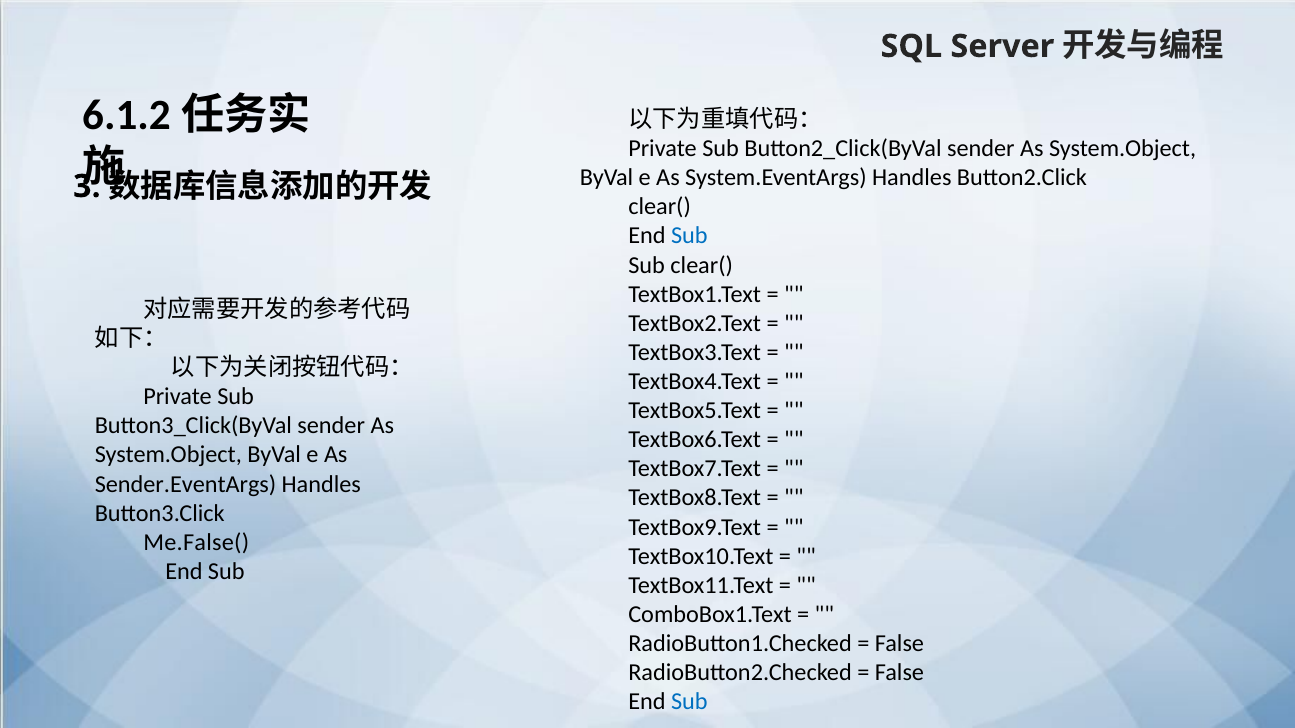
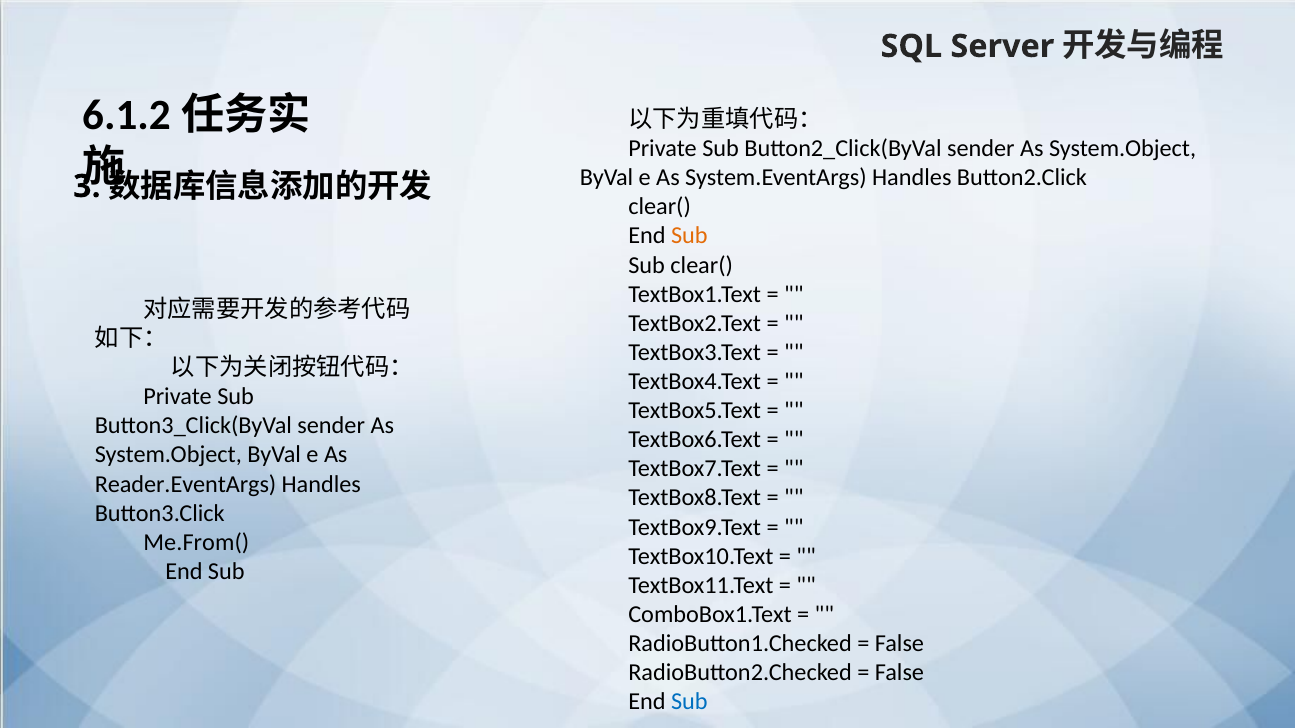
Sub at (689, 236) colour: blue -> orange
Sender.EventArgs: Sender.EventArgs -> Reader.EventArgs
Me.False(: Me.False( -> Me.From(
